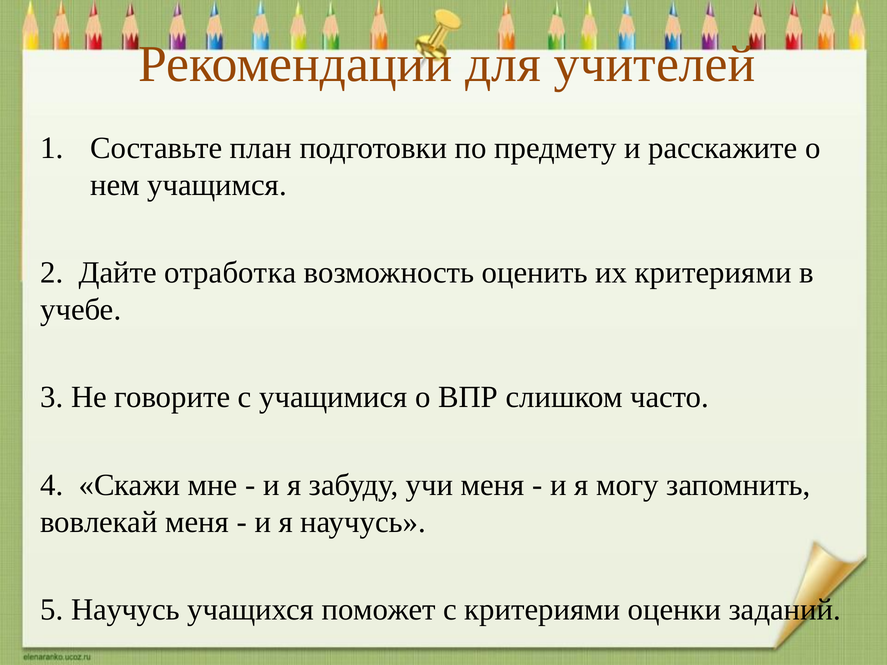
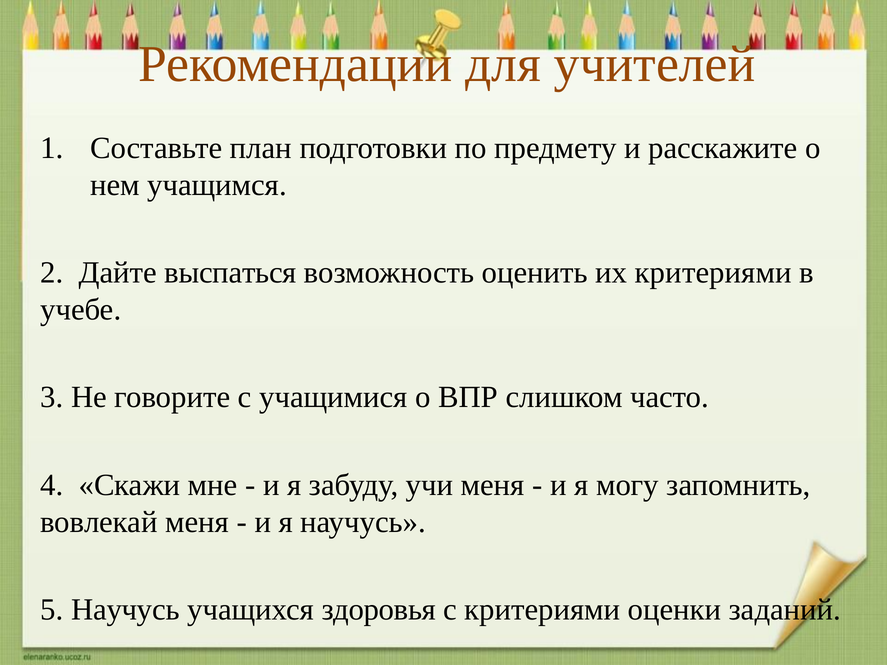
отработка: отработка -> выспаться
поможет: поможет -> здоровья
